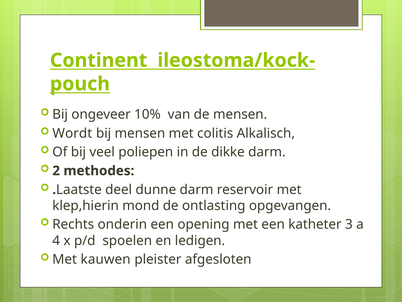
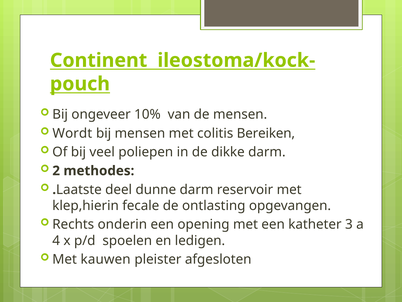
Alkalisch: Alkalisch -> Bereiken
mond: mond -> fecale
